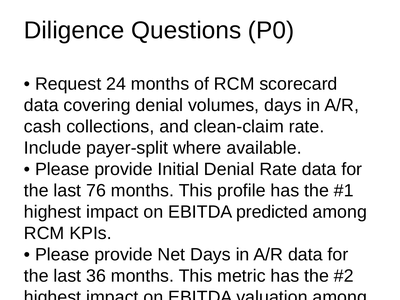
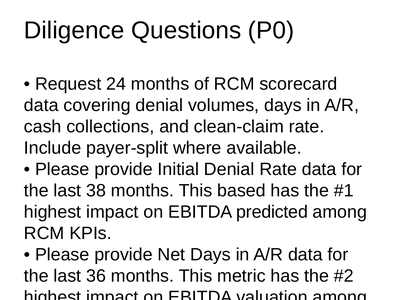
76: 76 -> 38
profile: profile -> based
